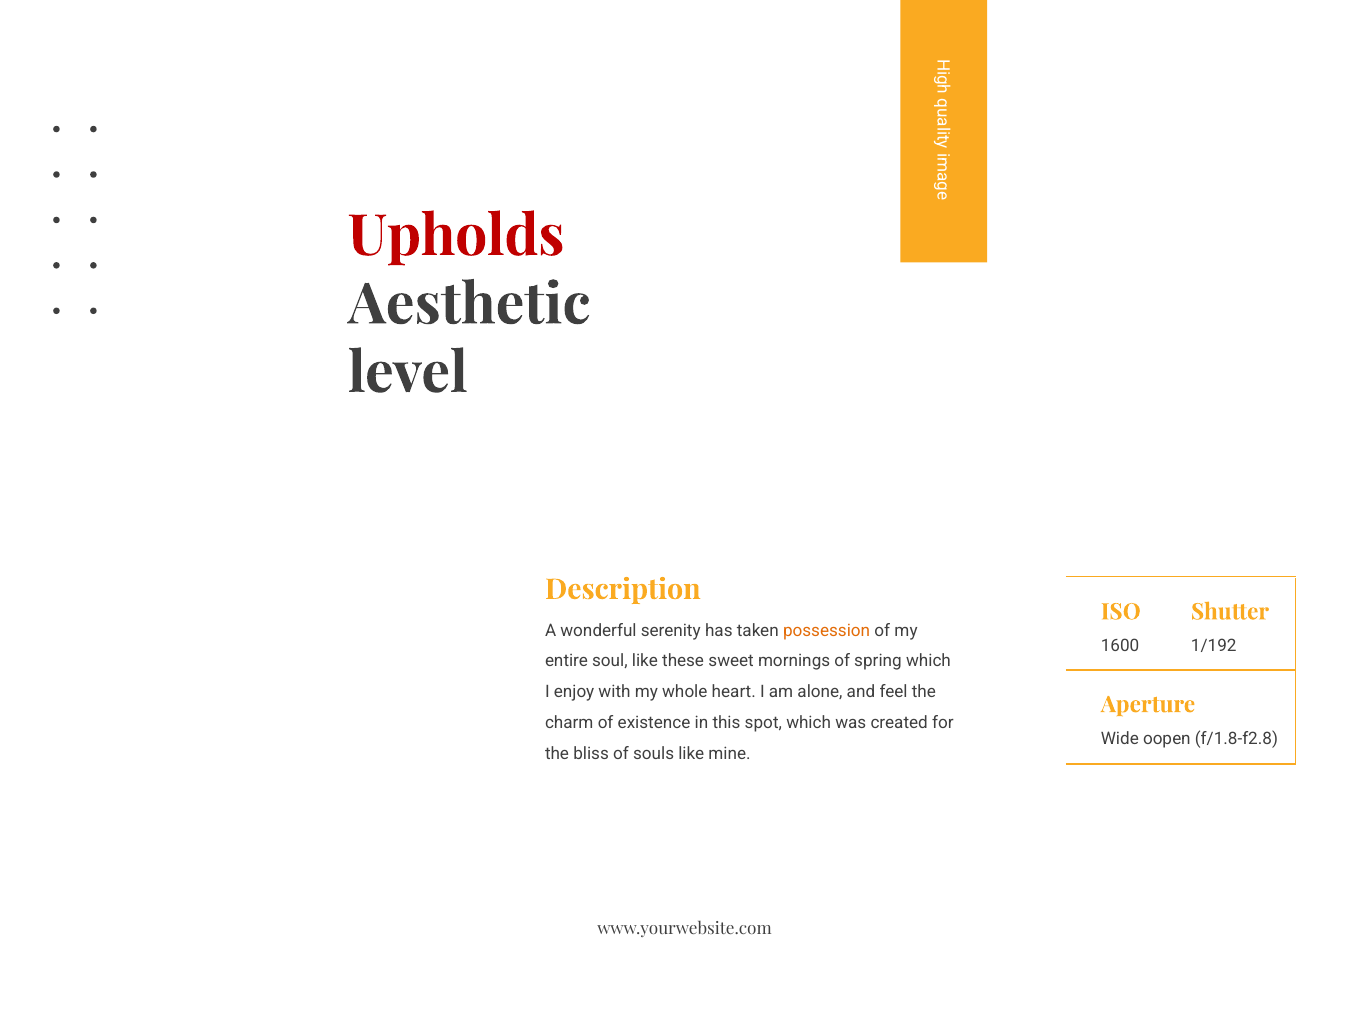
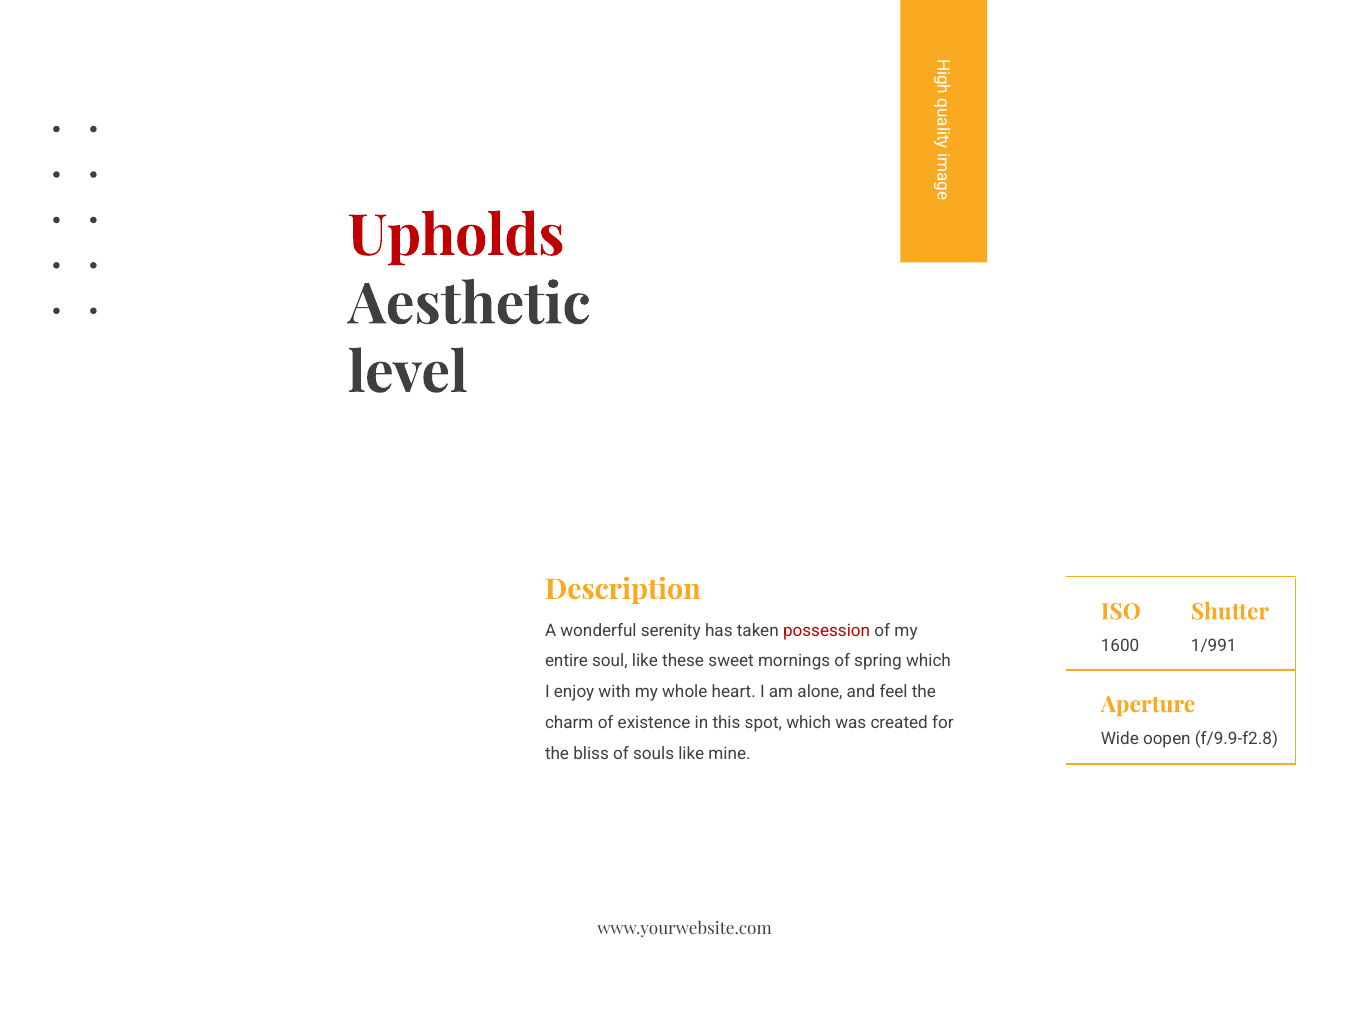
possession colour: orange -> red
1/192: 1/192 -> 1/991
f/1.8-f2.8: f/1.8-f2.8 -> f/9.9-f2.8
